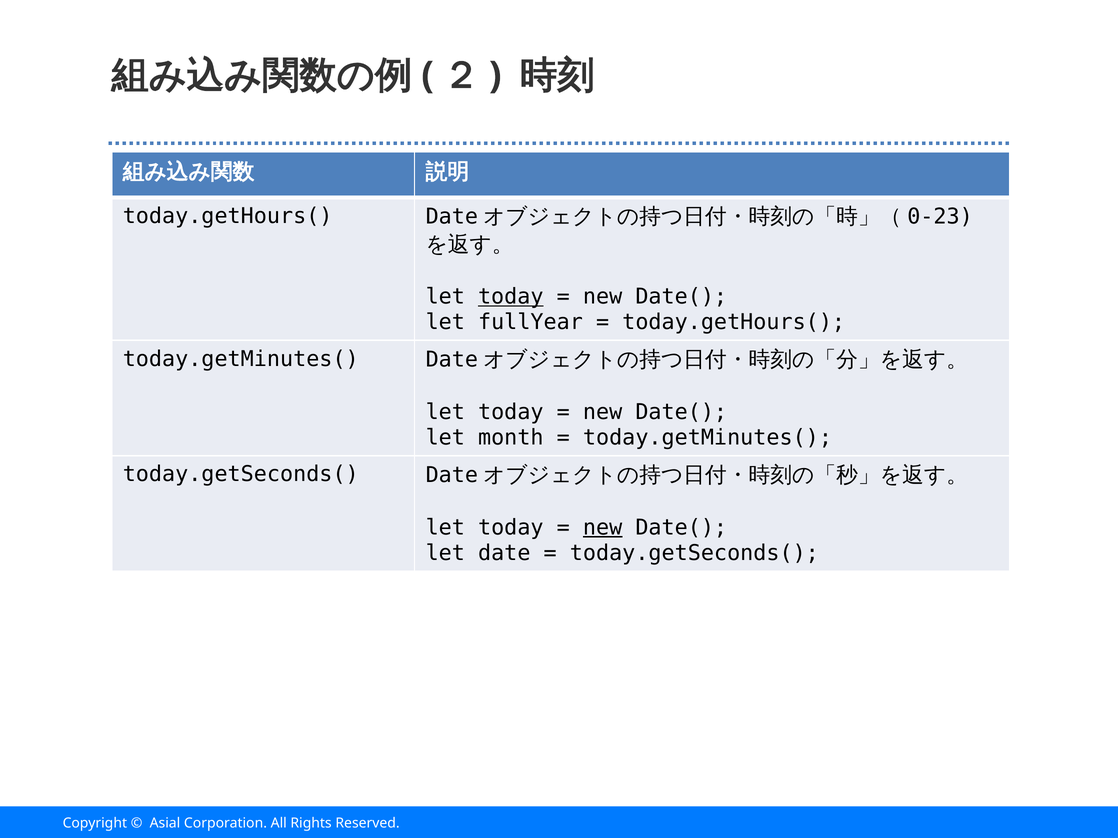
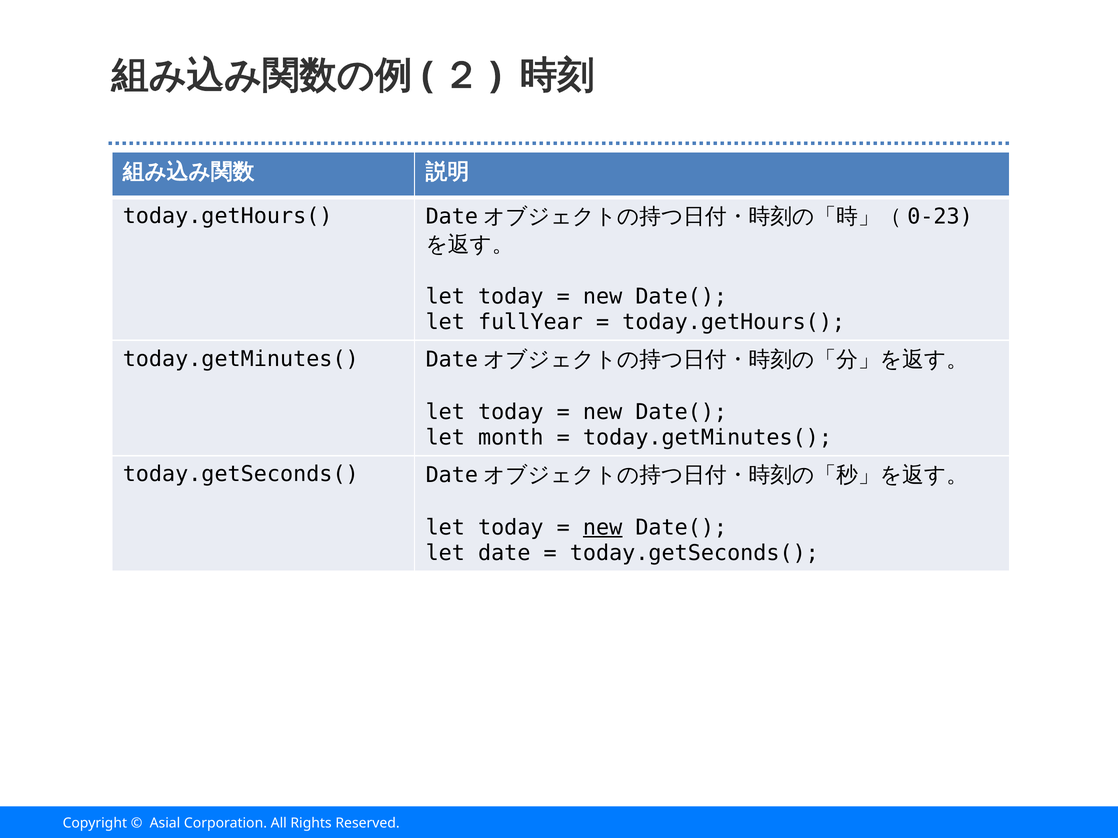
today at (511, 297) underline: present -> none
